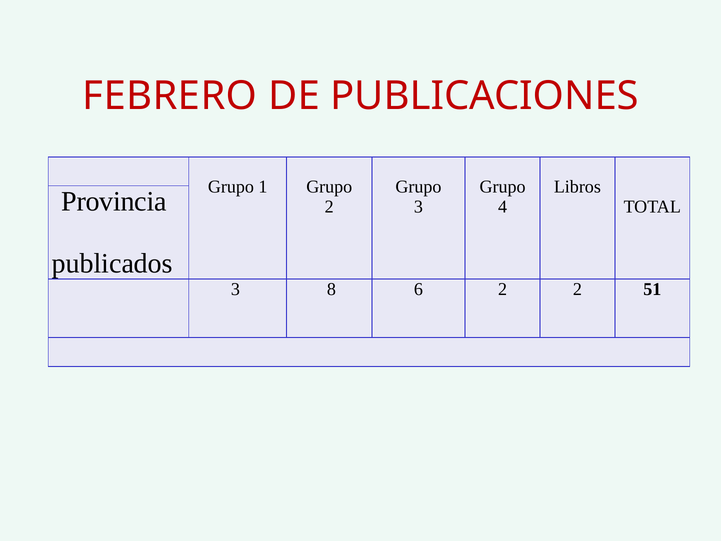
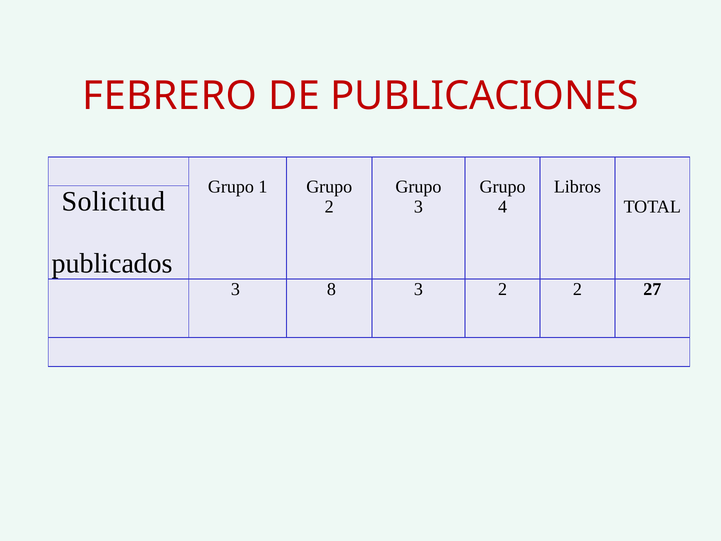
Provincia: Provincia -> Solicitud
8 6: 6 -> 3
51: 51 -> 27
